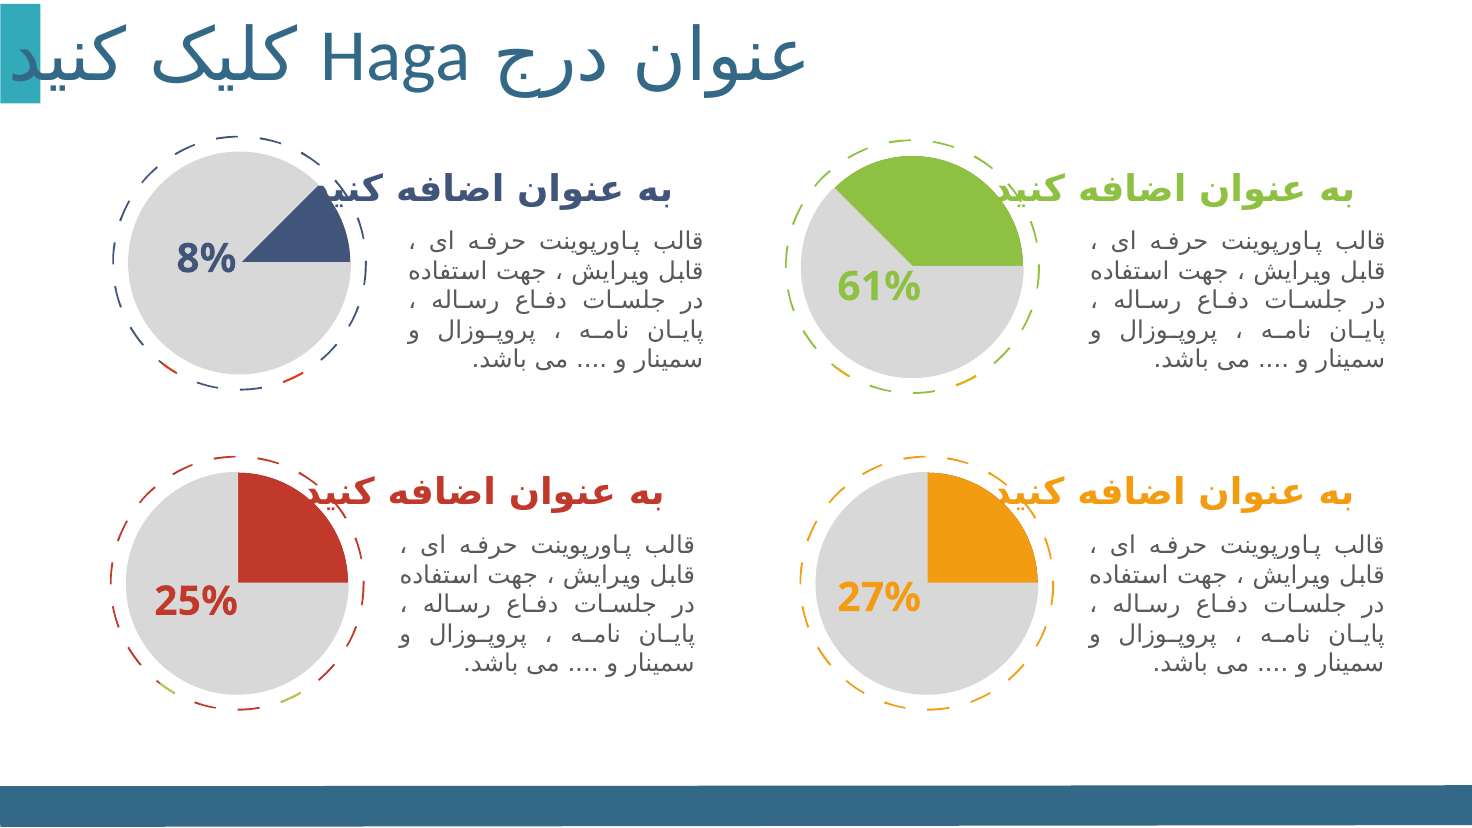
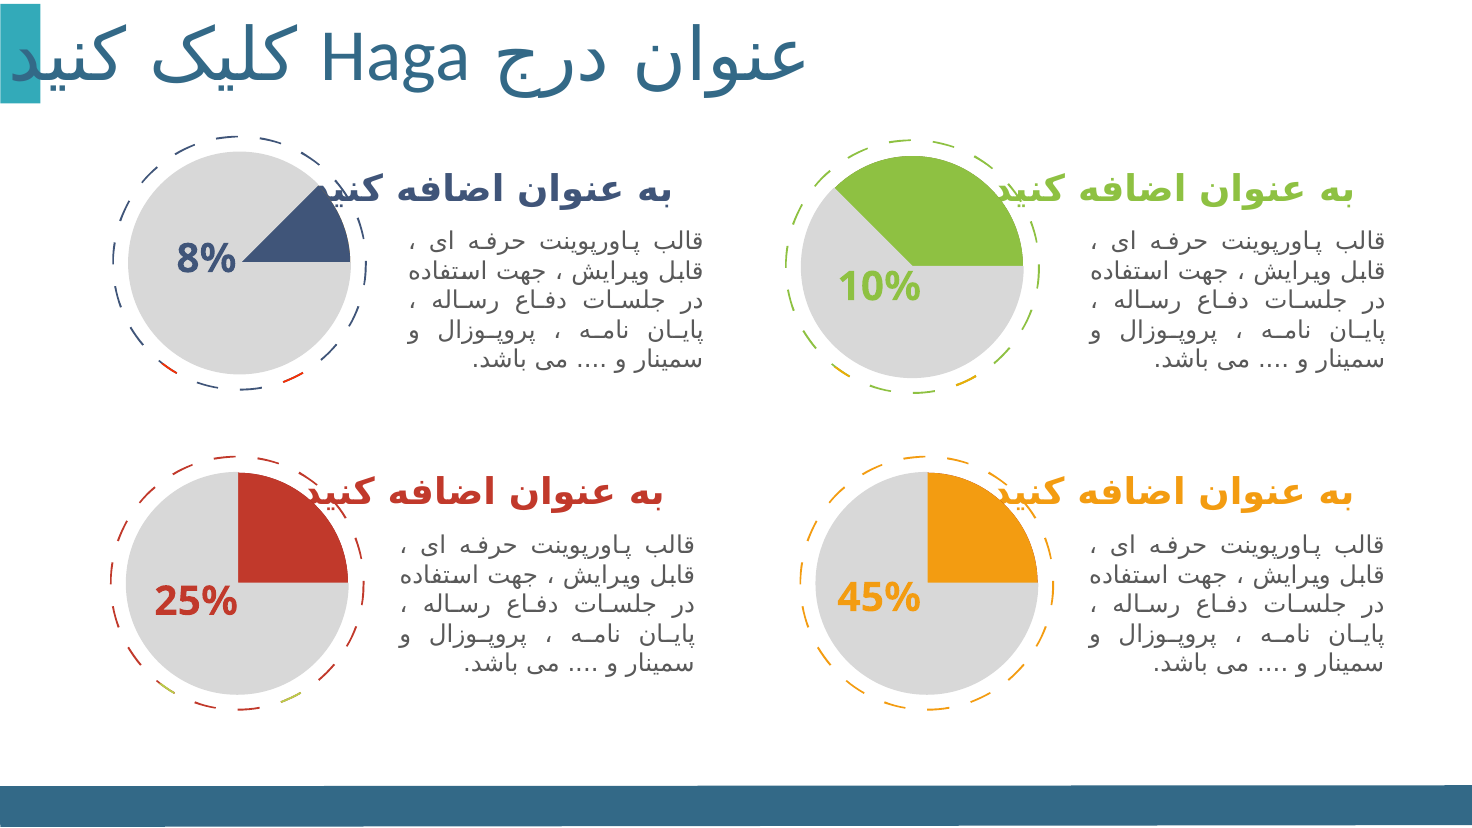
61%: 61% -> 10%
27%: 27% -> 45%
